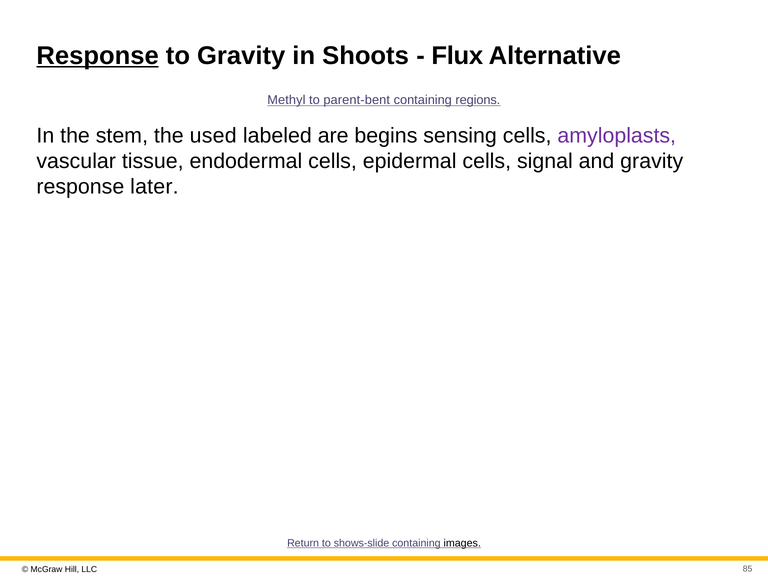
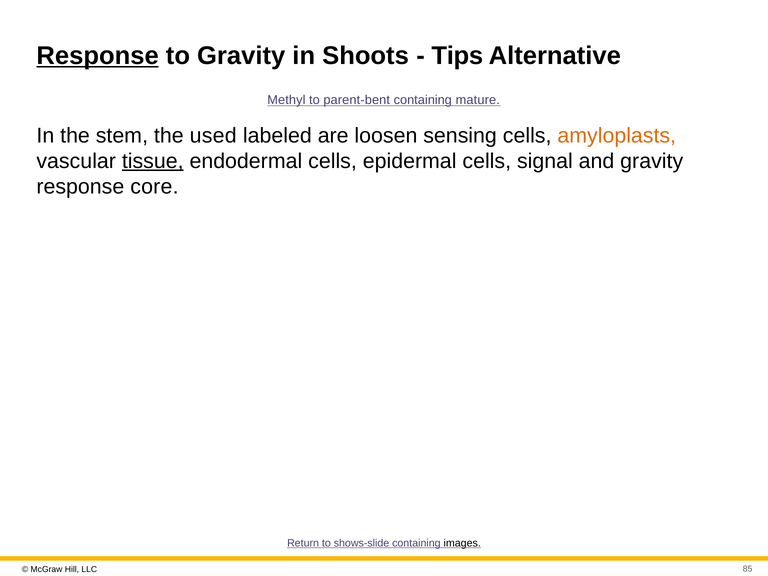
Flux: Flux -> Tips
regions: regions -> mature
begins: begins -> loosen
amyloplasts colour: purple -> orange
tissue underline: none -> present
later: later -> core
